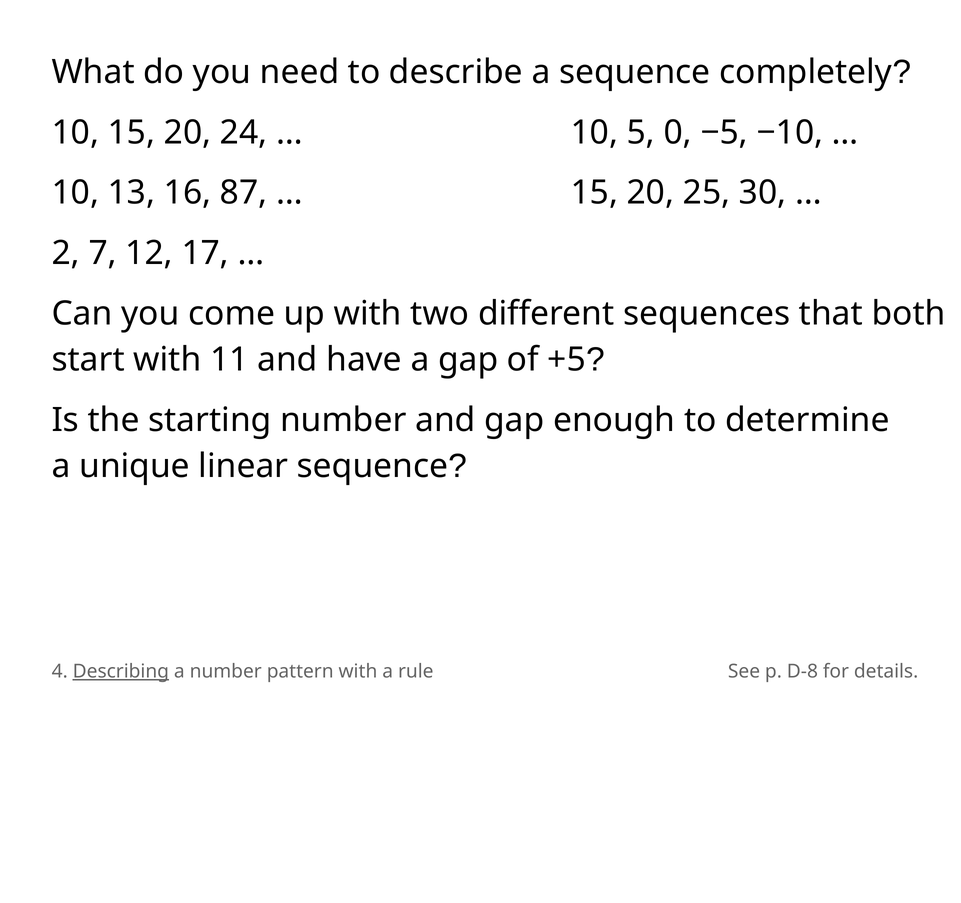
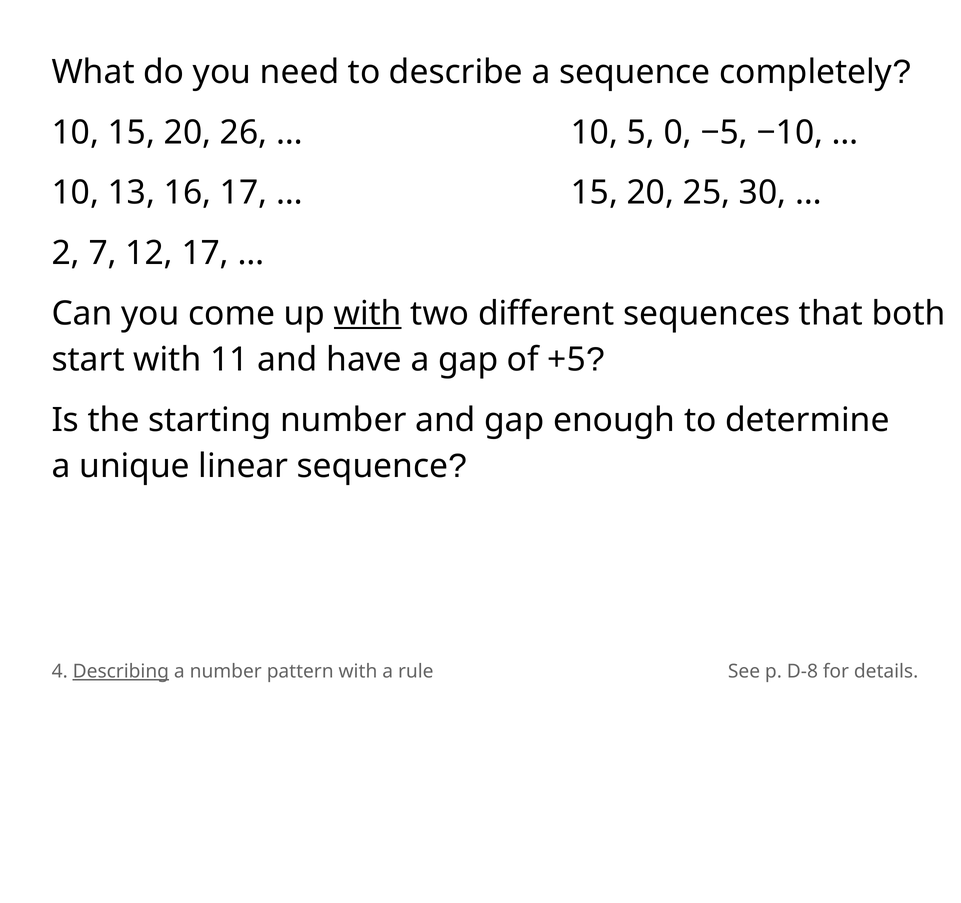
24: 24 -> 26
16 87: 87 -> 17
with at (368, 314) underline: none -> present
